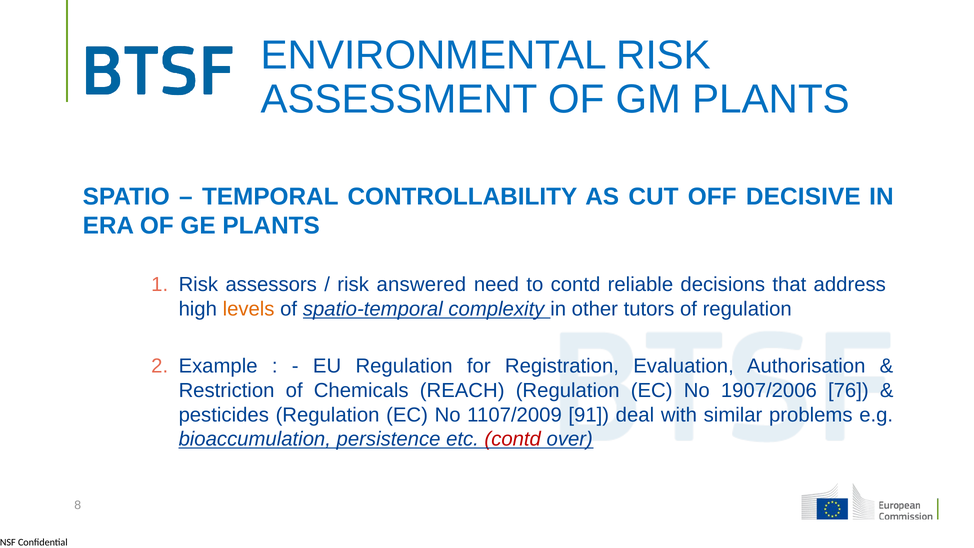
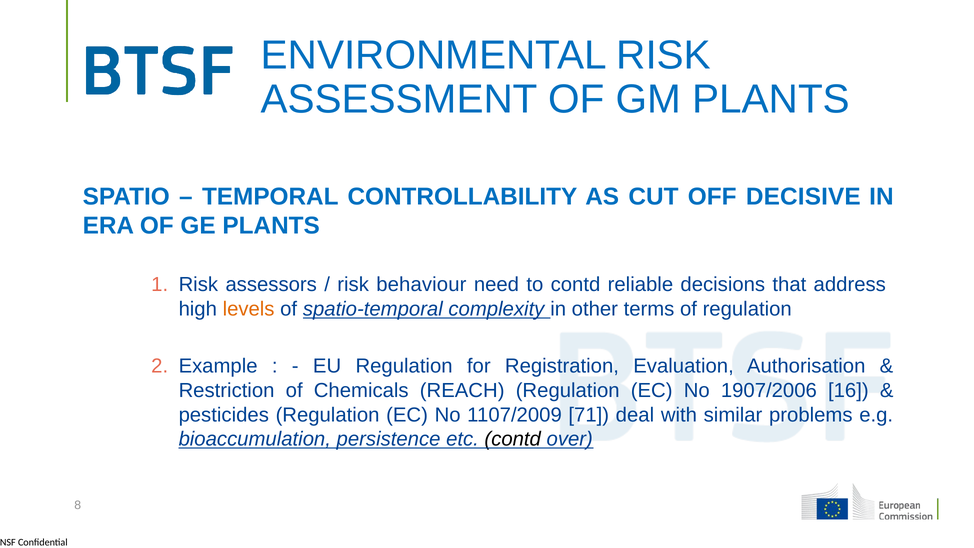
answered: answered -> behaviour
tutors: tutors -> terms
76: 76 -> 16
91: 91 -> 71
contd at (513, 439) colour: red -> black
